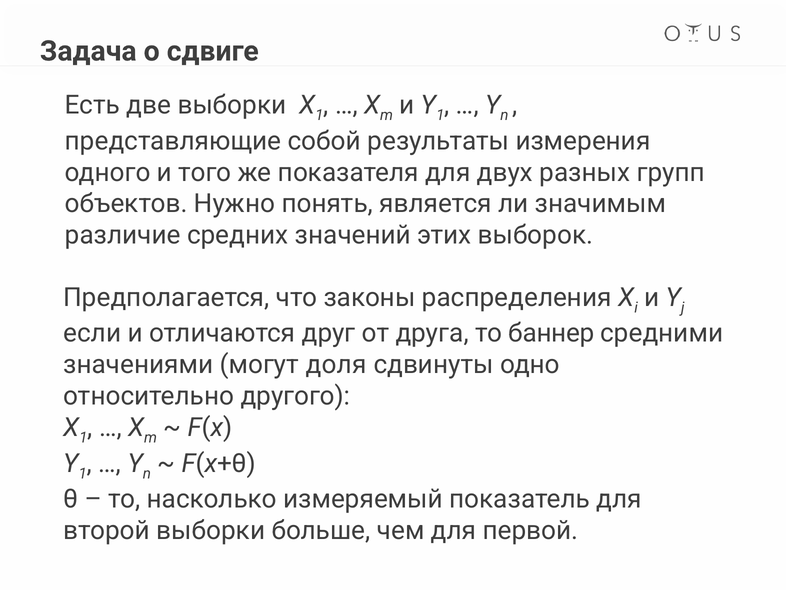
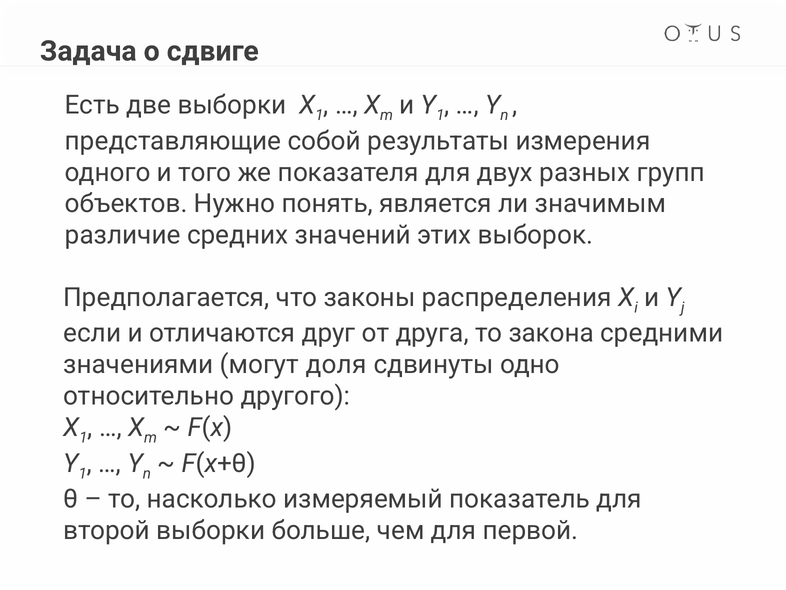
баннер: баннер -> закона
